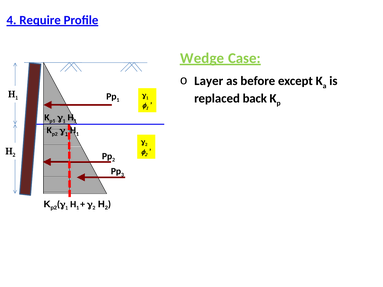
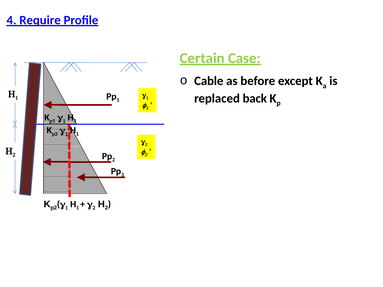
Wedge: Wedge -> Certain
Layer: Layer -> Cable
